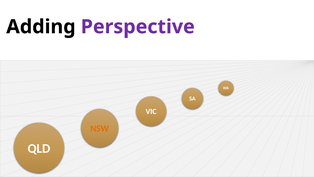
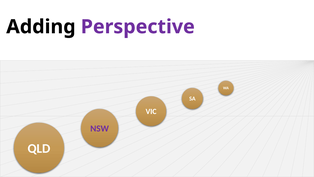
NSW colour: orange -> purple
